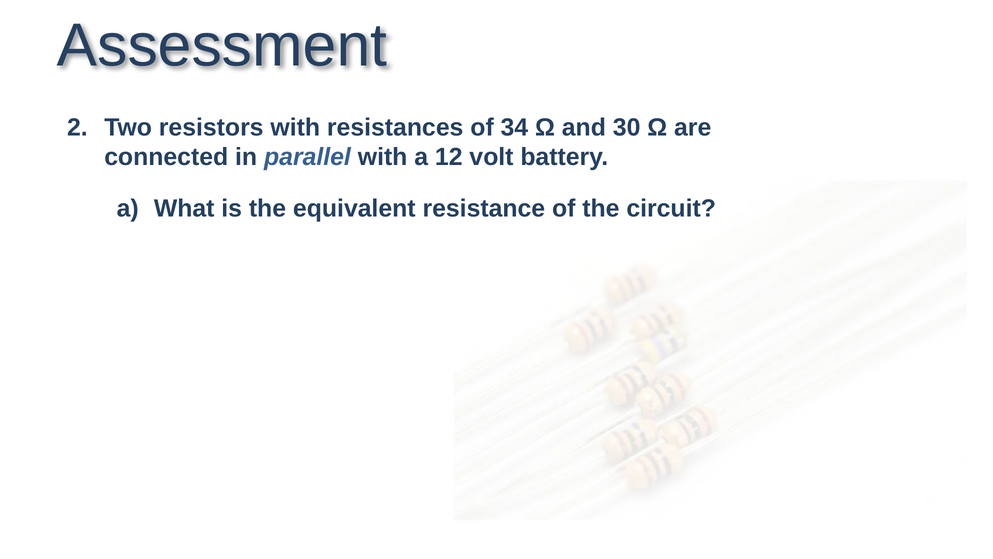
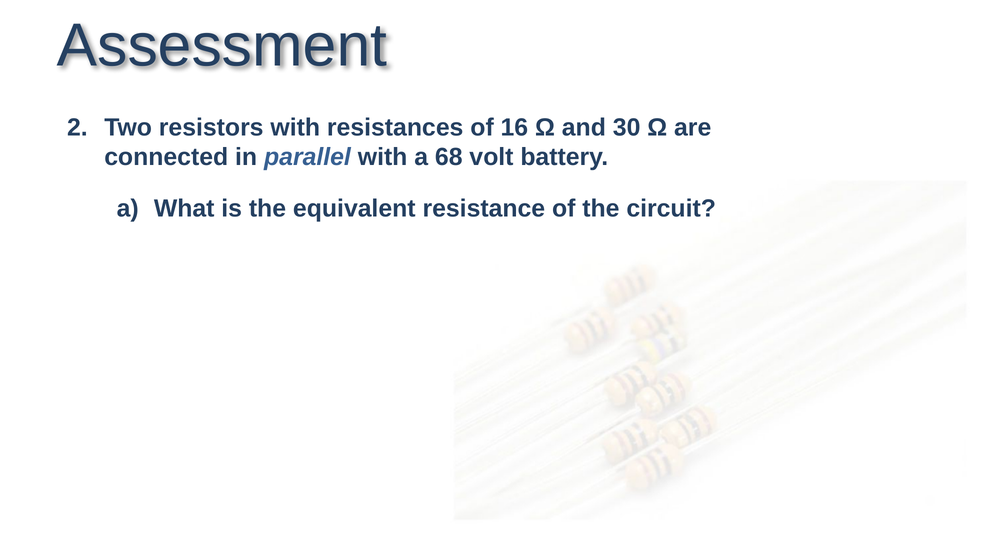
34: 34 -> 16
12: 12 -> 68
